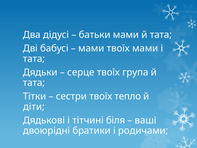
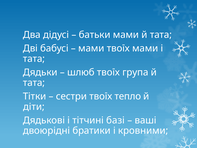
серце: серце -> шлюб
біля: біля -> базі
родичами: родичами -> кровними
